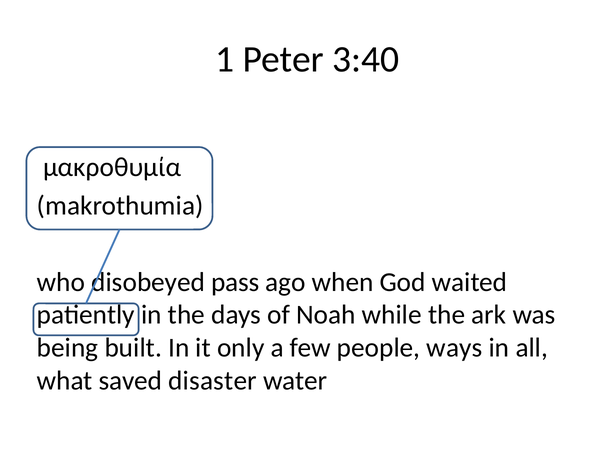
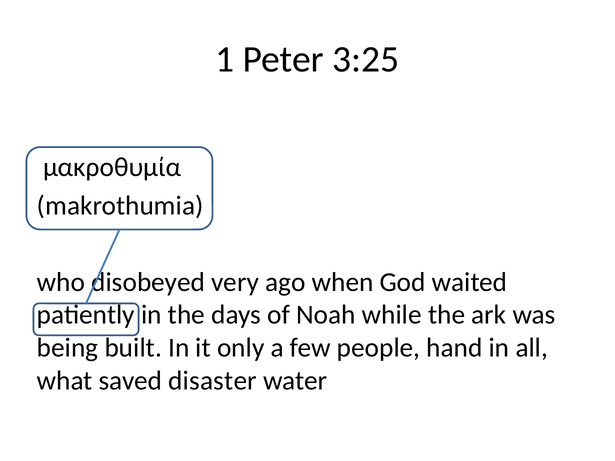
3:40: 3:40 -> 3:25
pass: pass -> very
ways: ways -> hand
